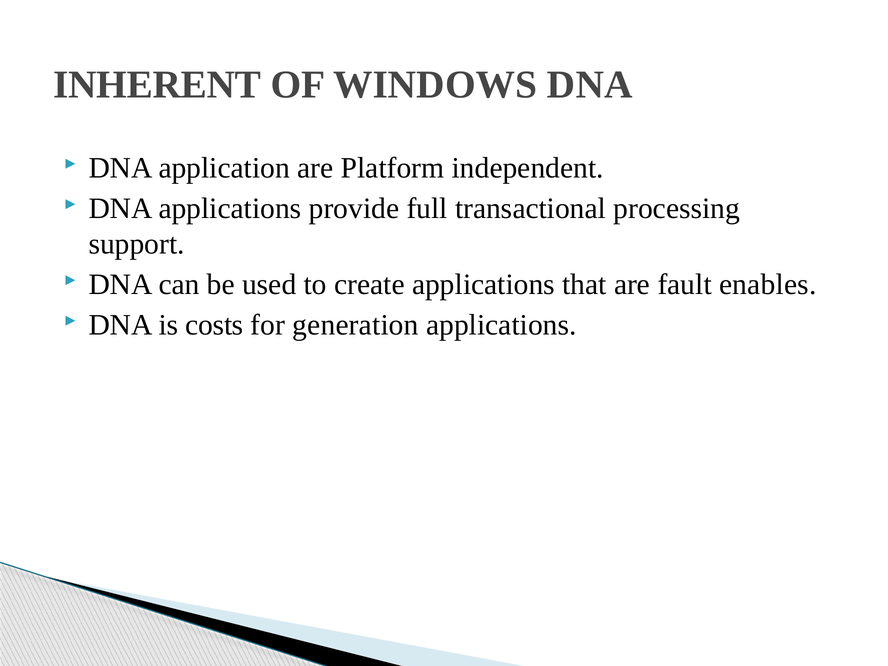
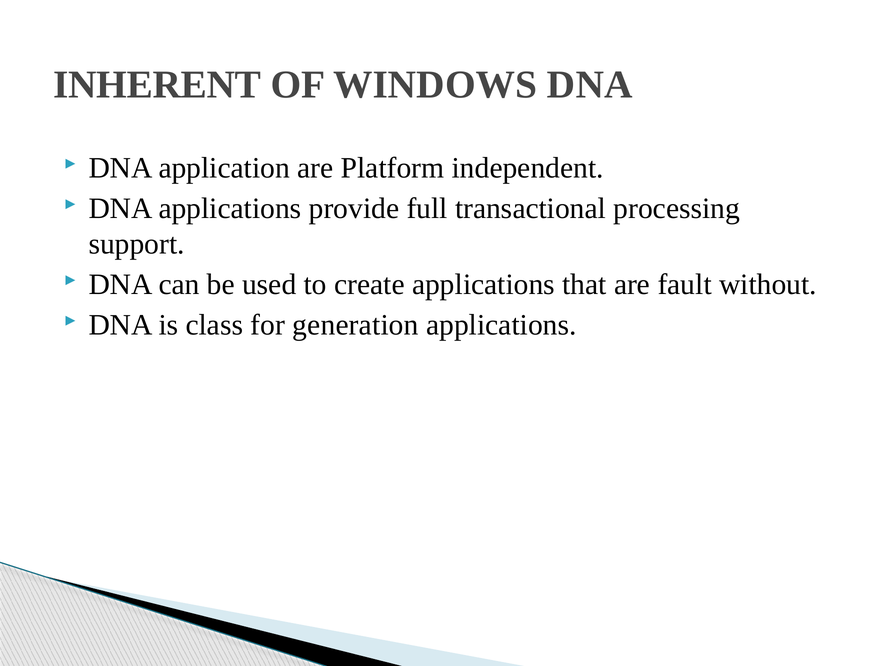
enables: enables -> without
costs: costs -> class
